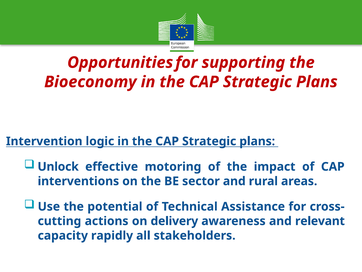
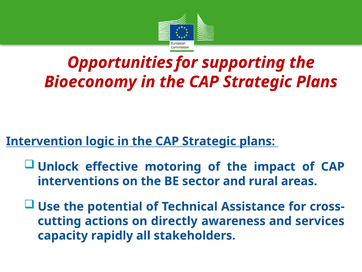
delivery: delivery -> directly
relevant: relevant -> services
